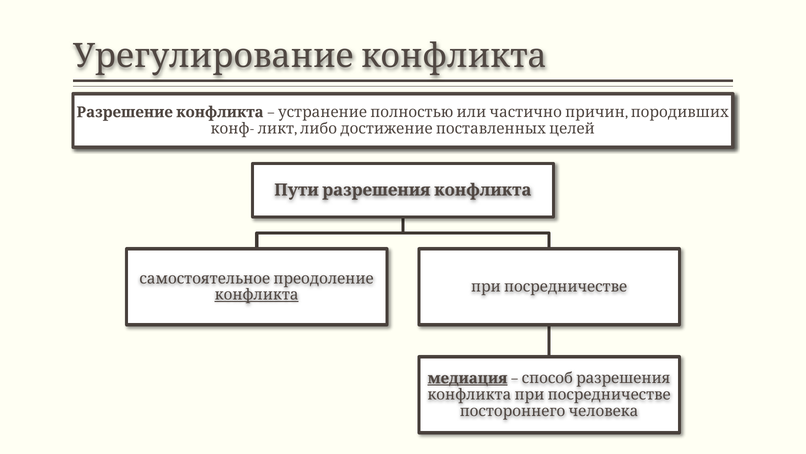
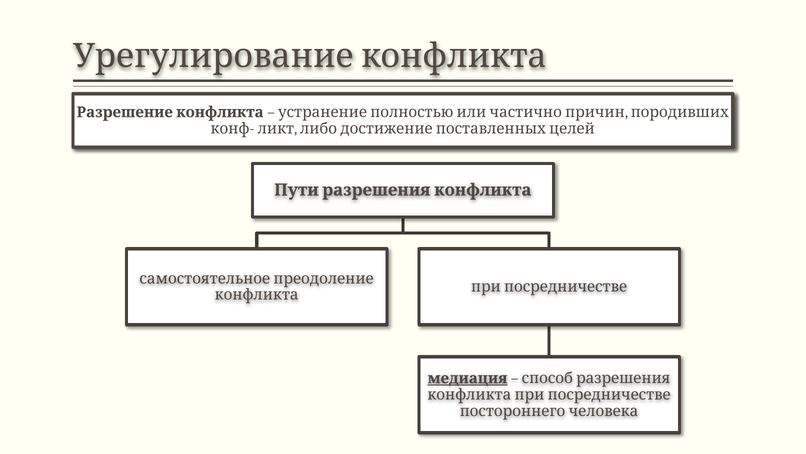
конфликта underline: present -> none
